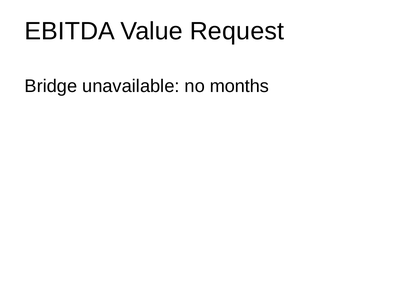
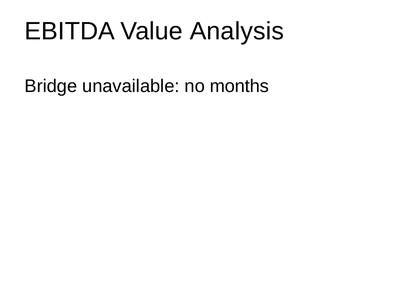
Request: Request -> Analysis
